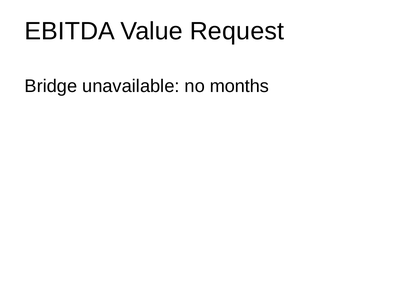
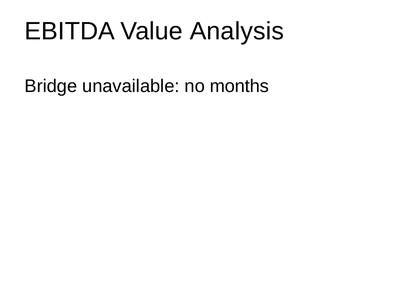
Request: Request -> Analysis
